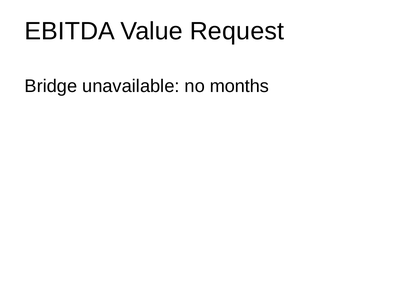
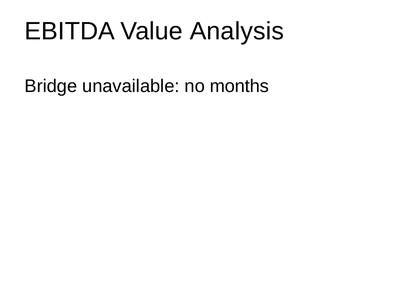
Request: Request -> Analysis
